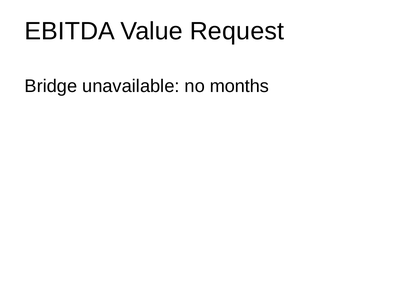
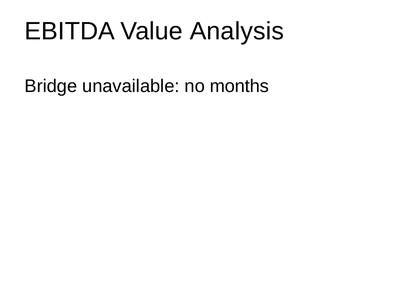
Request: Request -> Analysis
